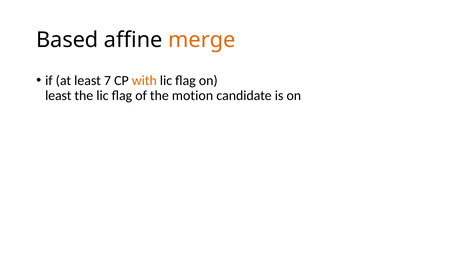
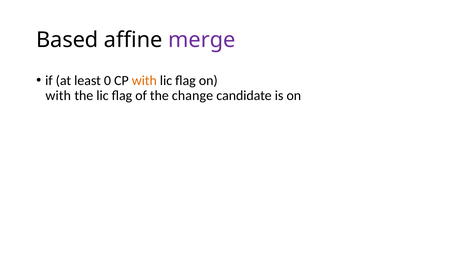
merge colour: orange -> purple
7: 7 -> 0
least at (58, 95): least -> with
motion: motion -> change
